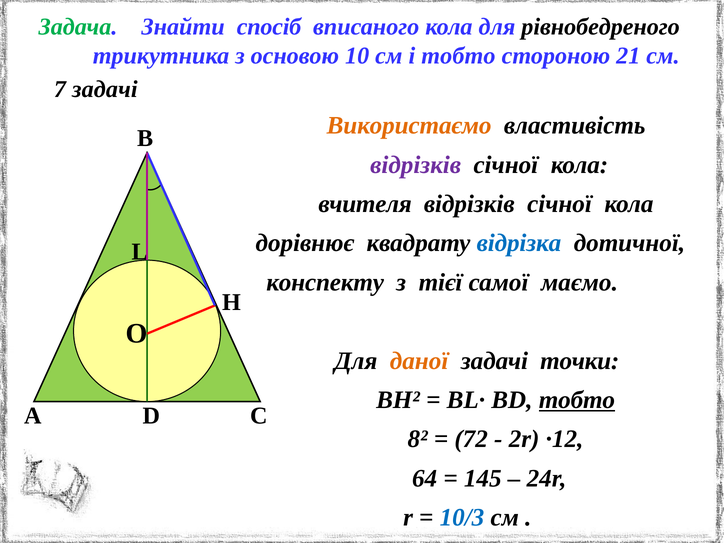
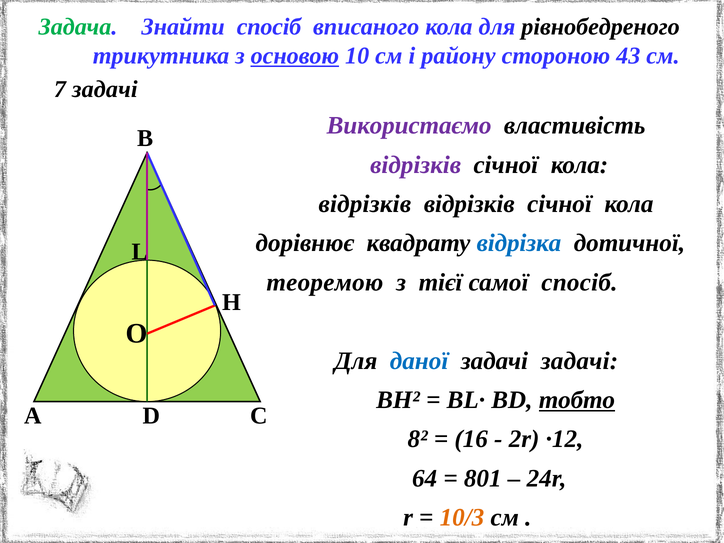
основою underline: none -> present
і тобто: тобто -> району
21: 21 -> 43
Використаємо colour: orange -> purple
вчителя at (365, 204): вчителя -> відрізків
конспекту: конспекту -> теоремою
самої маємо: маємо -> спосіб
даної colour: orange -> blue
задачі точки: точки -> задачі
72: 72 -> 16
145: 145 -> 801
10/3 colour: blue -> orange
